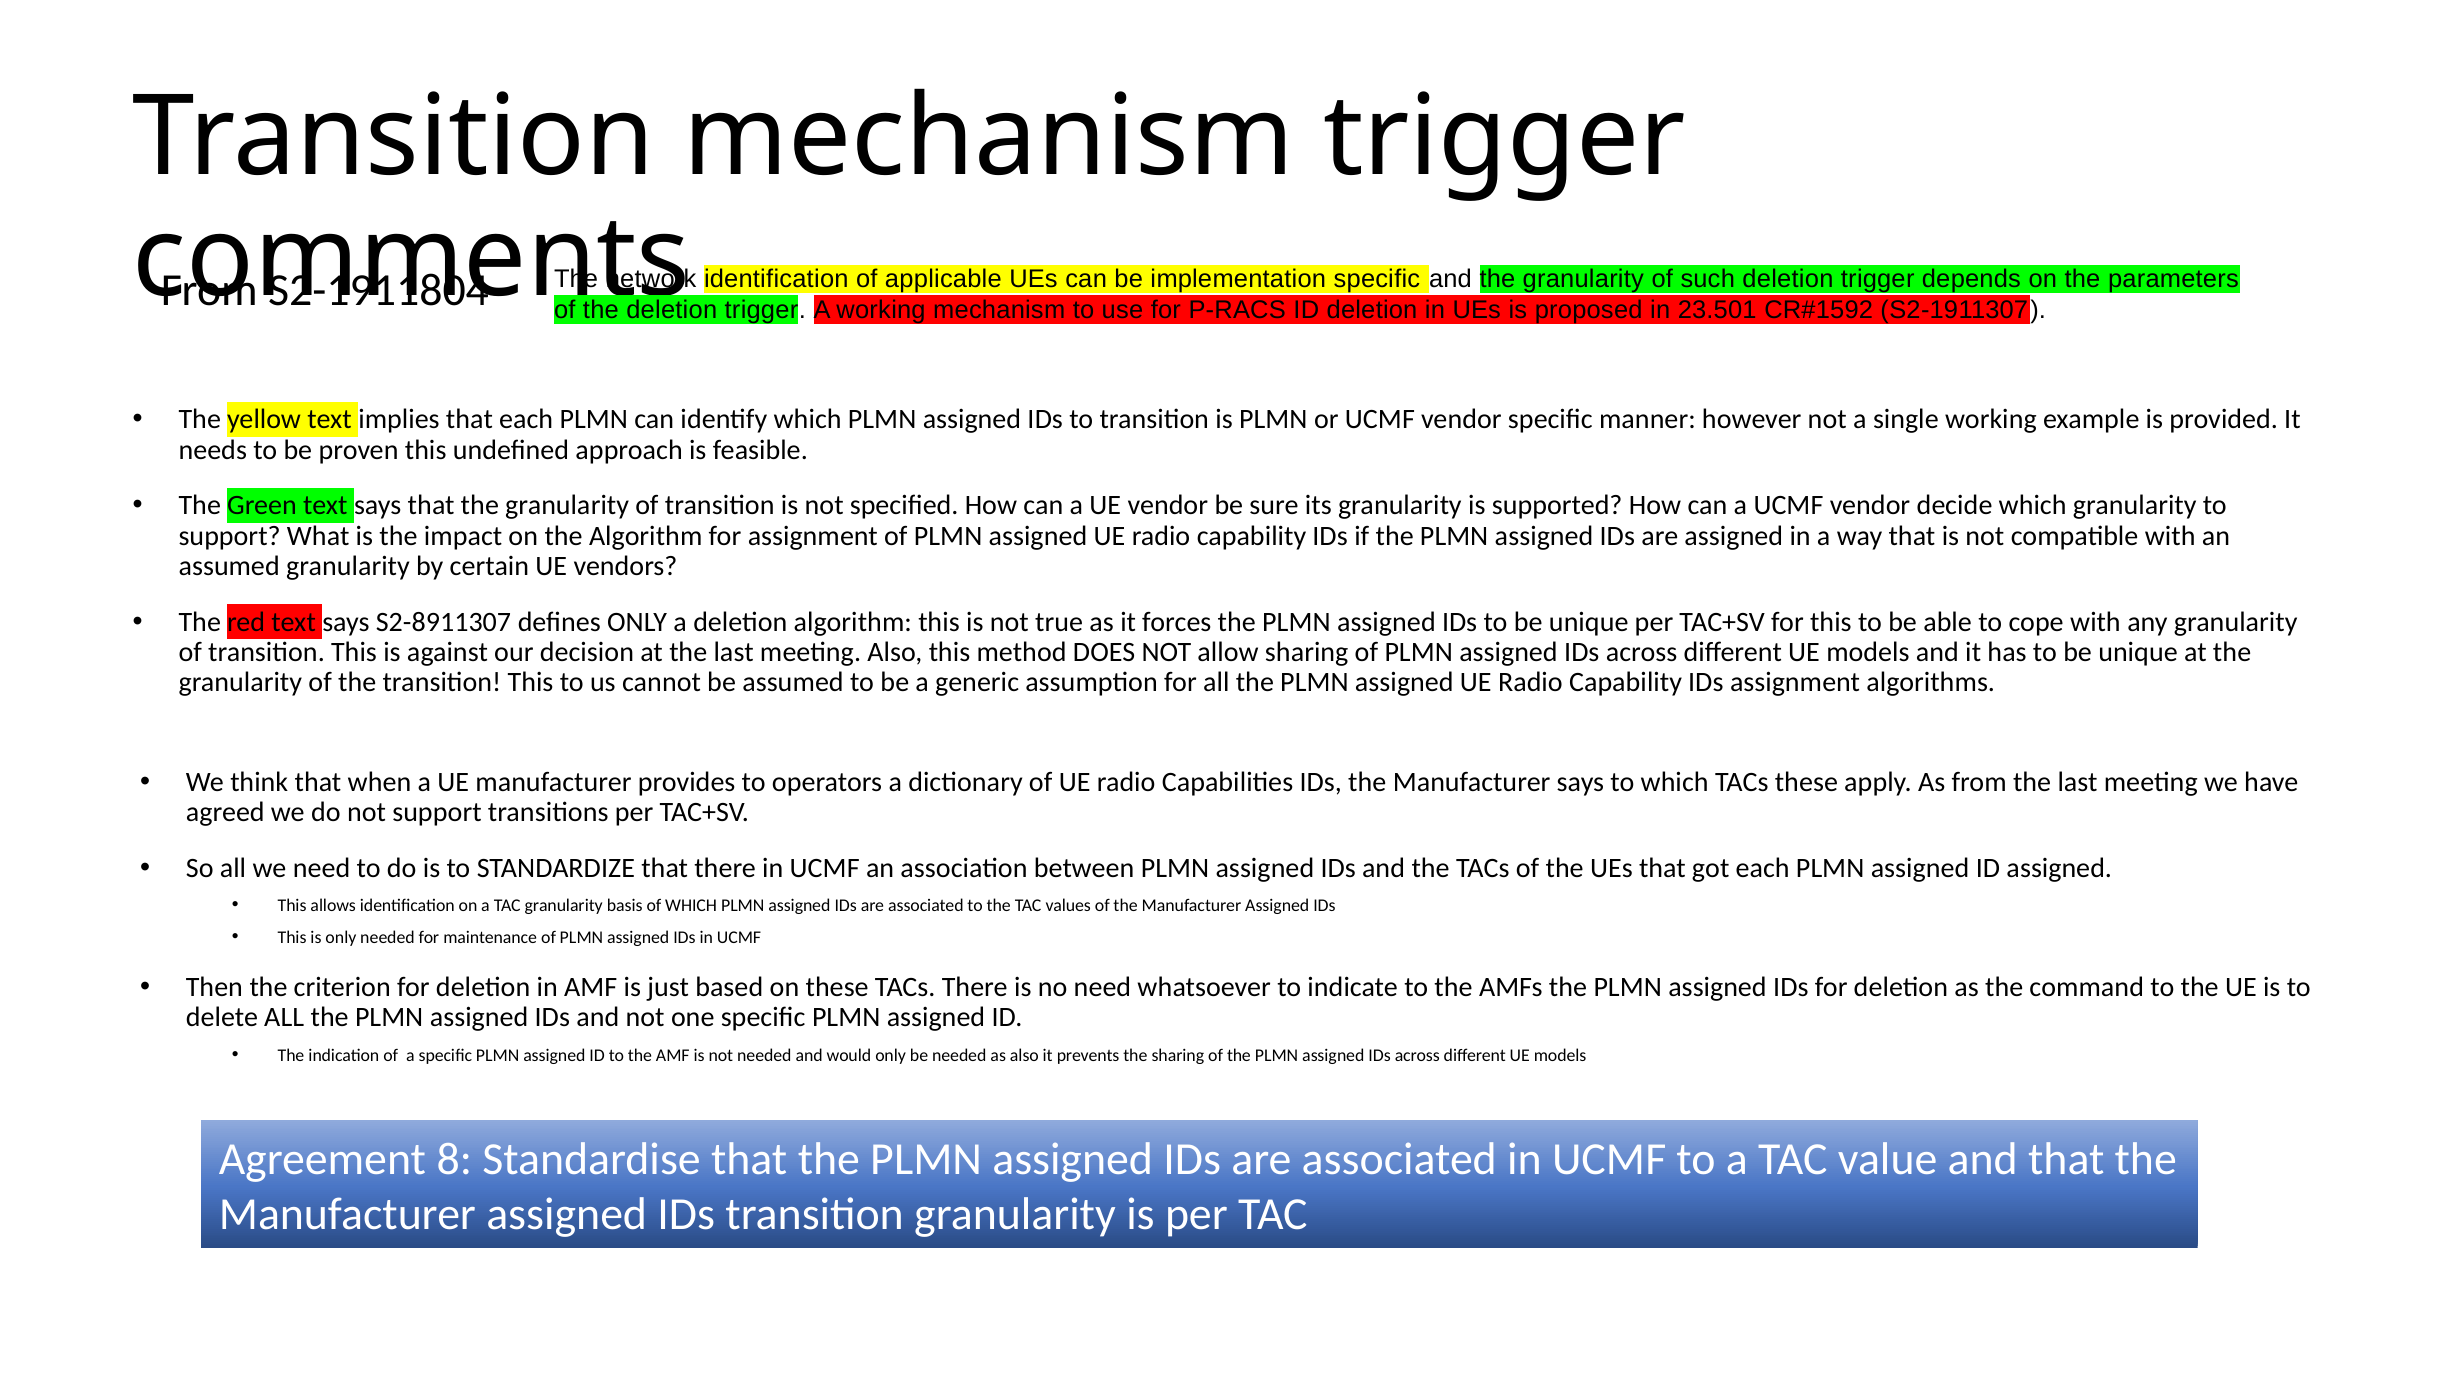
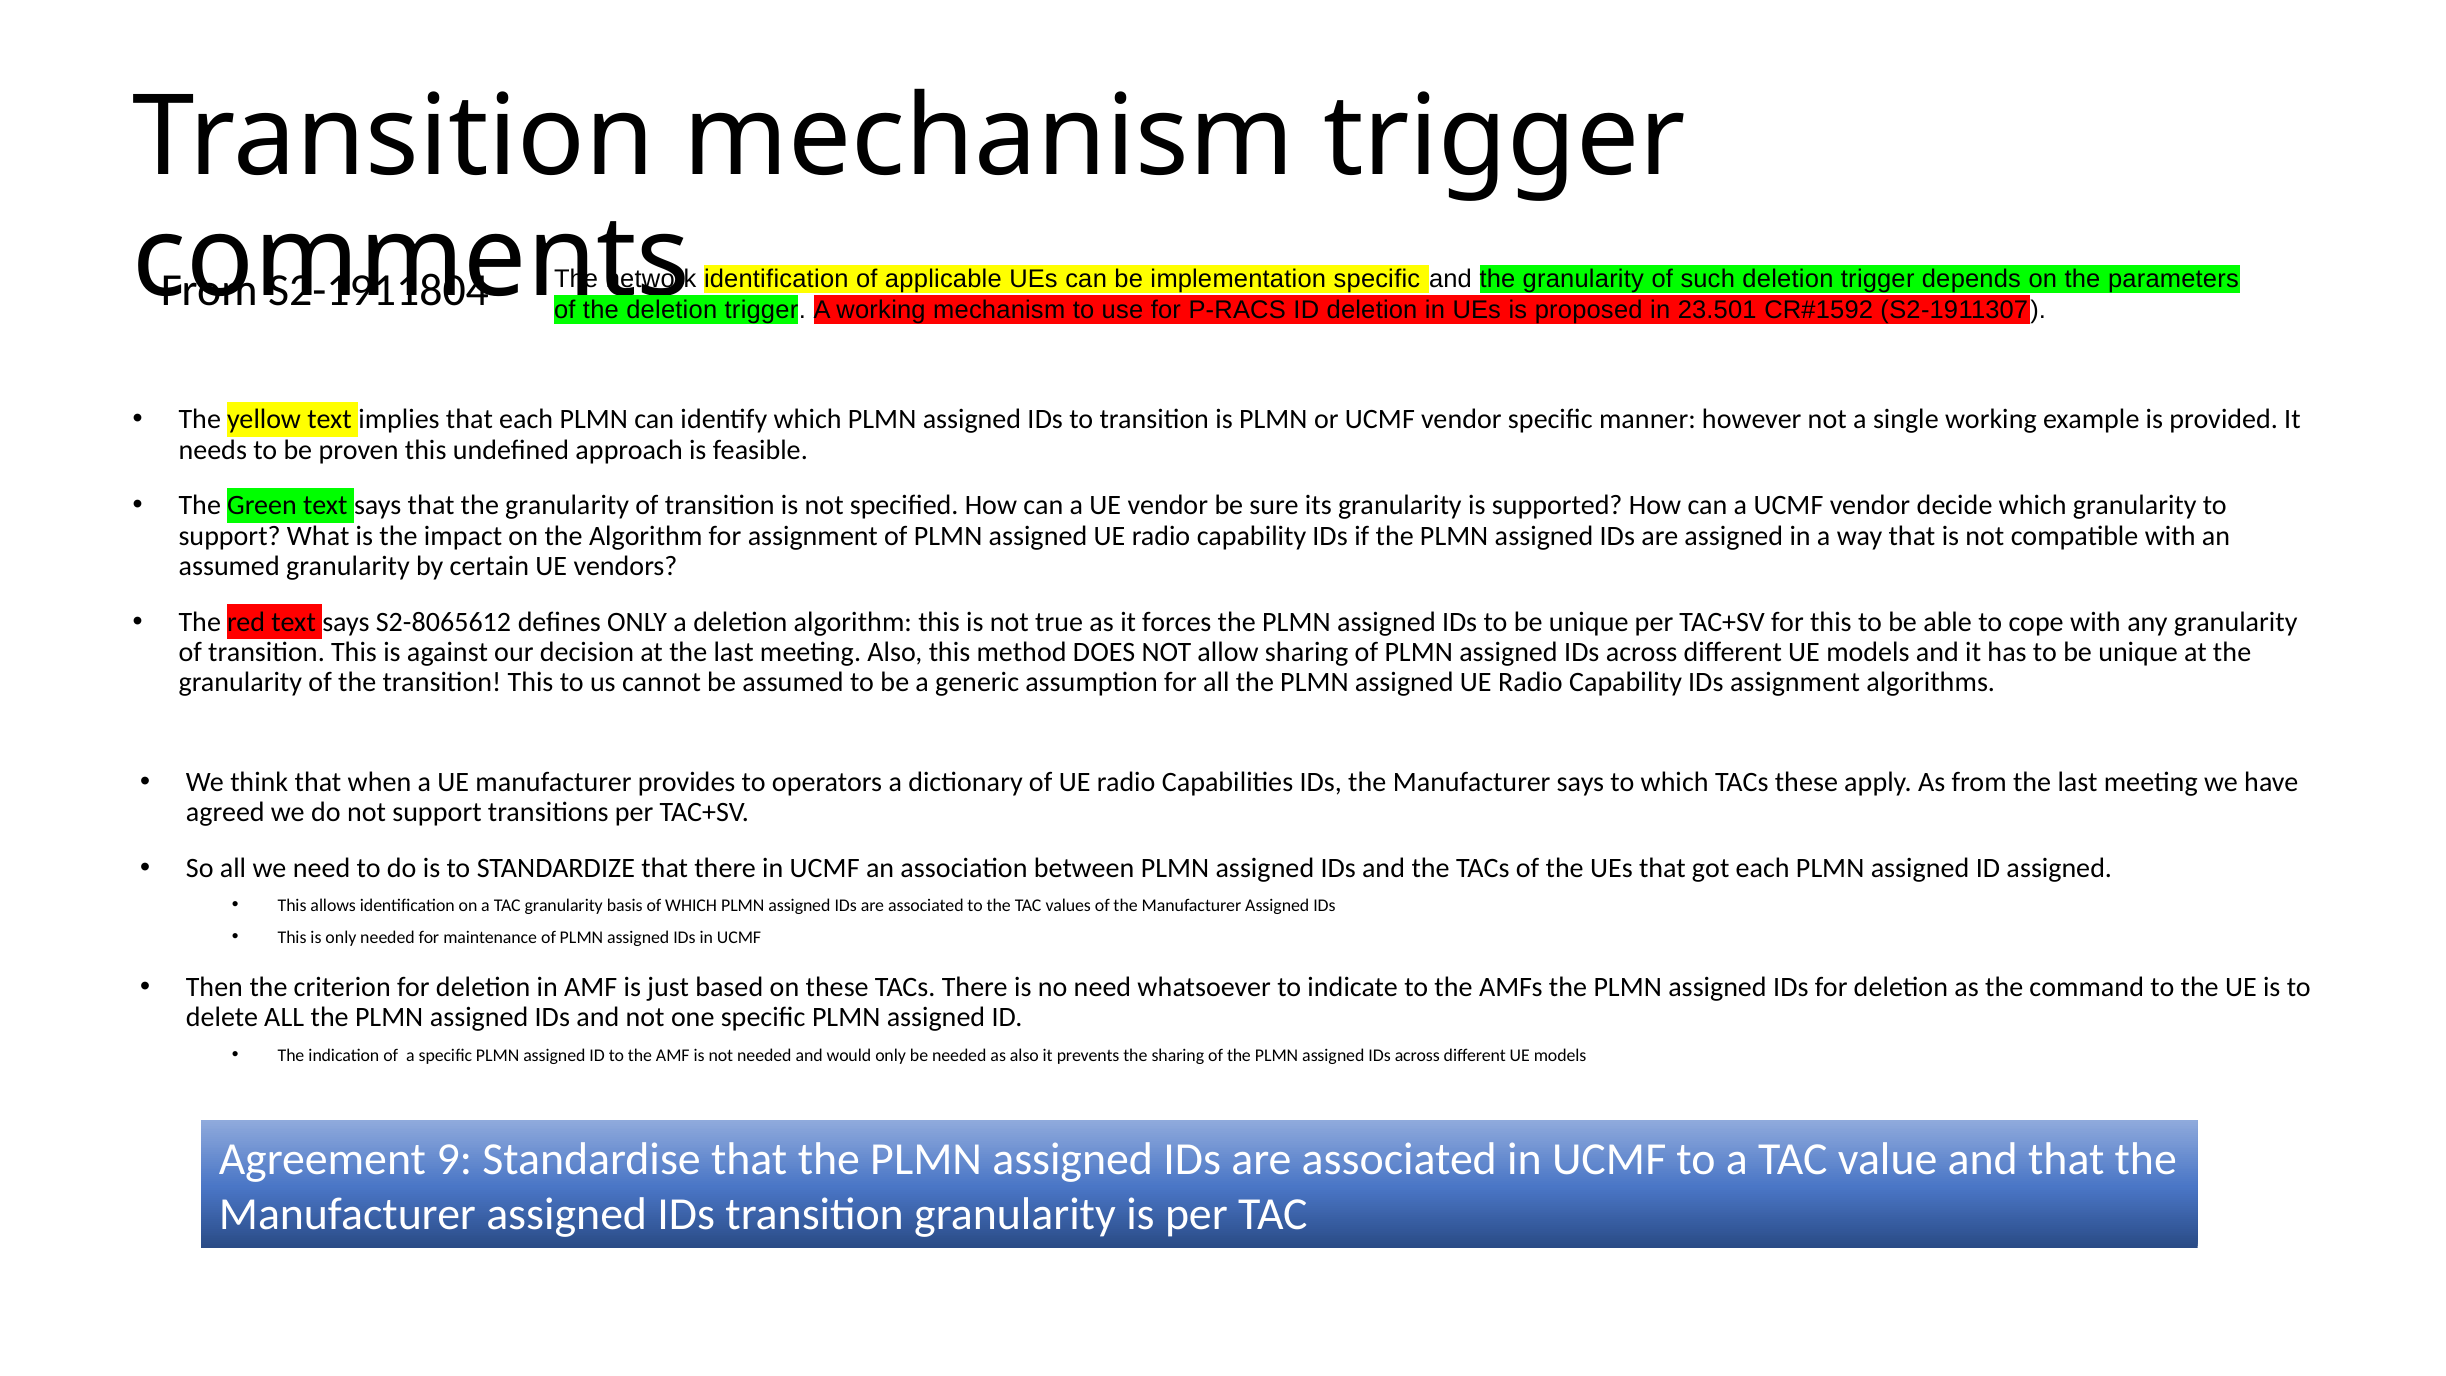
S2-8911307: S2-8911307 -> S2-8065612
8: 8 -> 9
